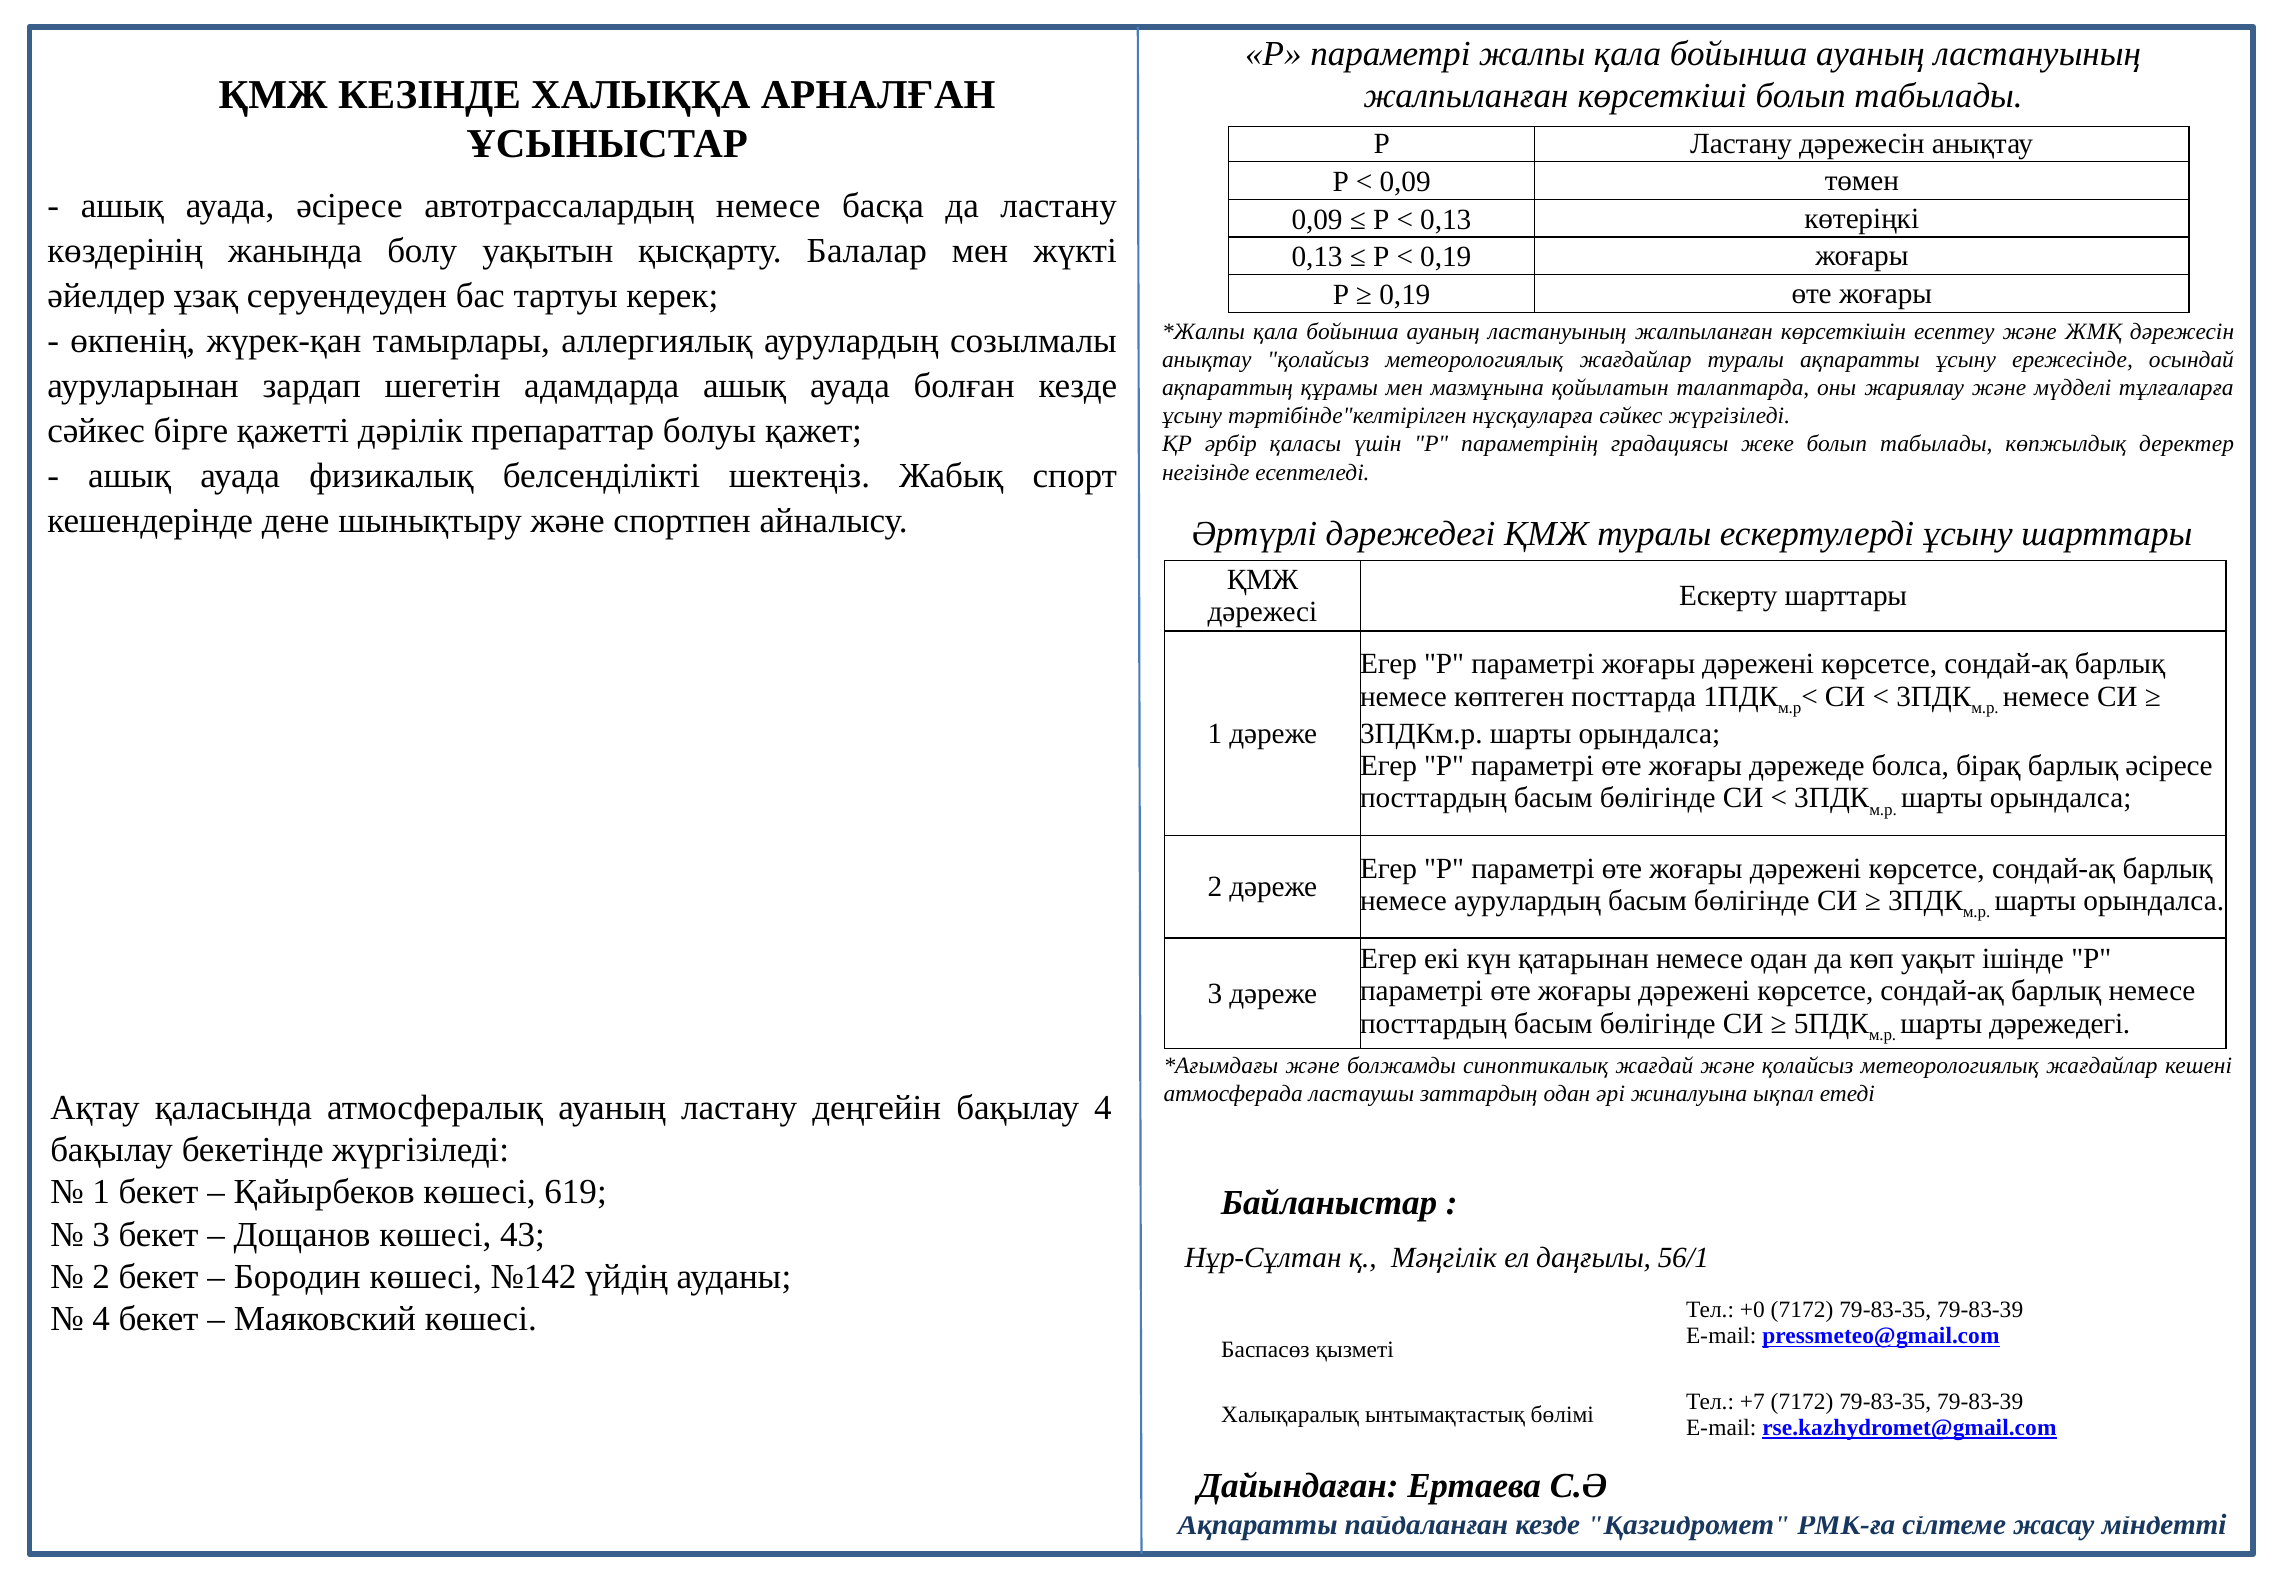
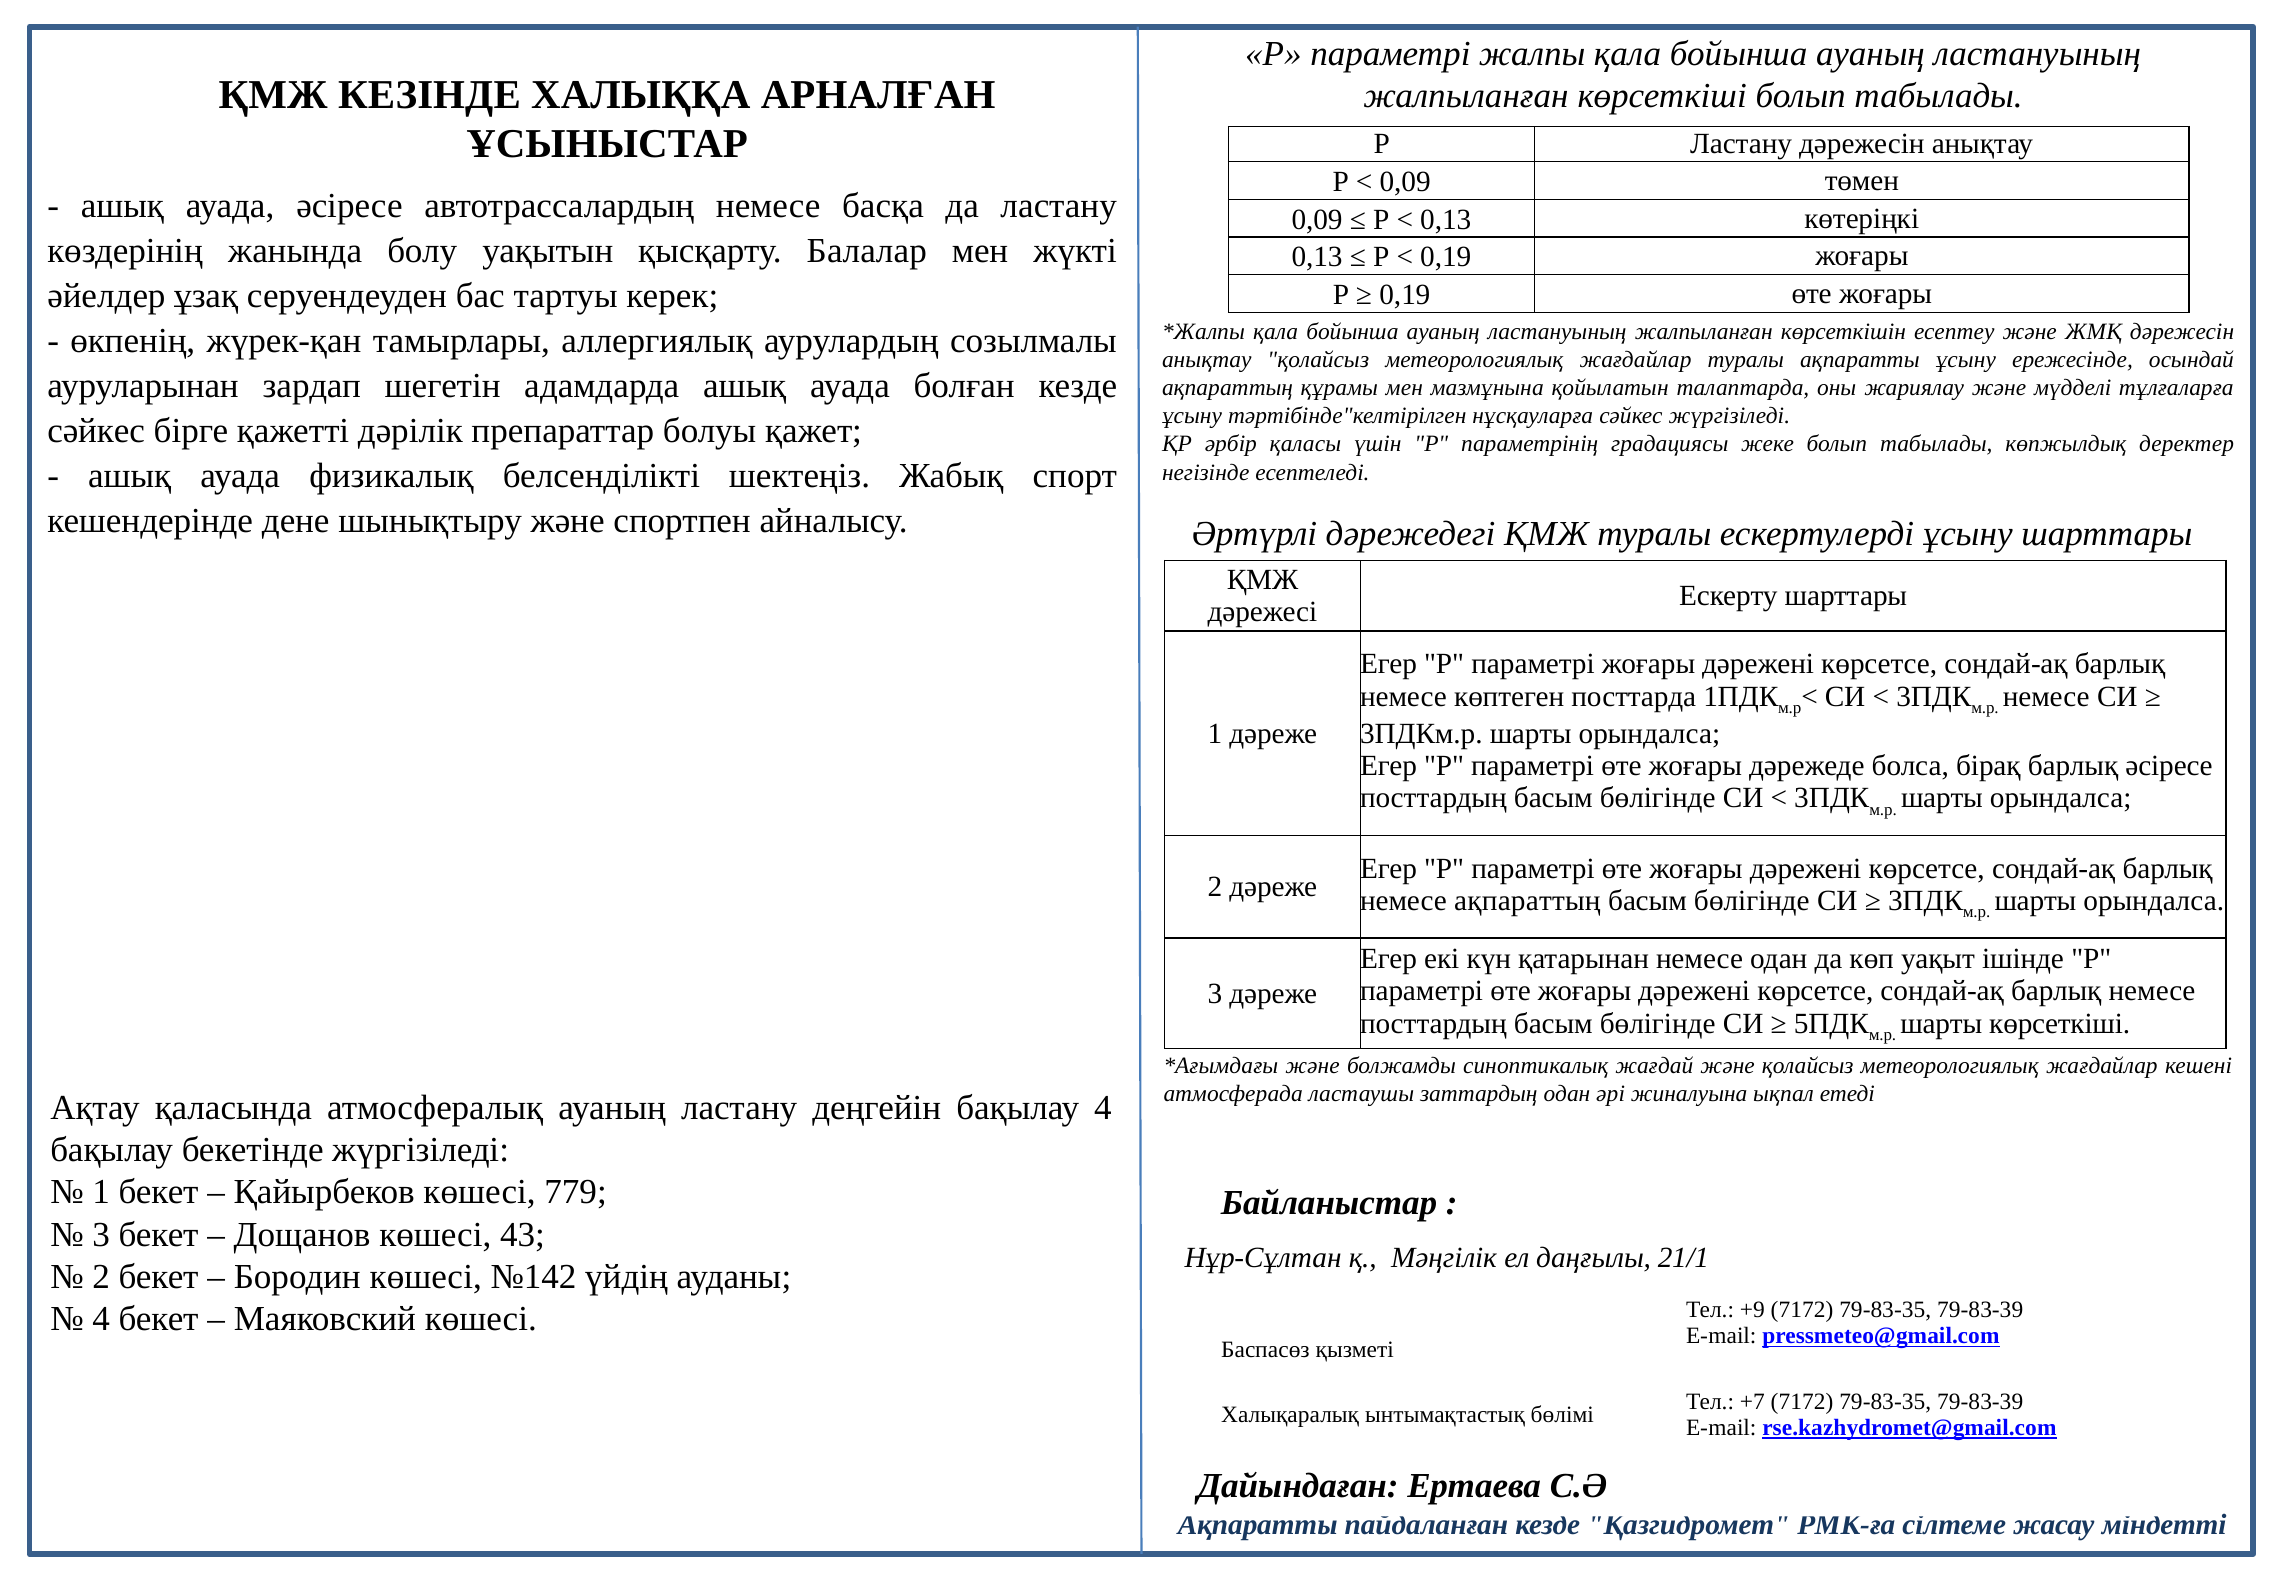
немесе аурулардың: аурулардың -> ақпараттың
шарты дәрежедегі: дәрежедегі -> көрсеткіші
619: 619 -> 779
56/1: 56/1 -> 21/1
+0: +0 -> +9
